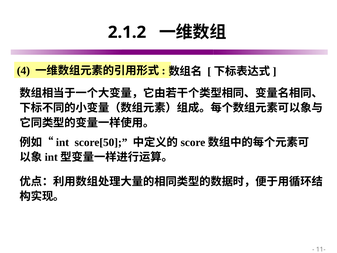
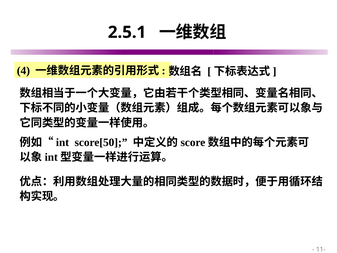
2.1.2: 2.1.2 -> 2.5.1
